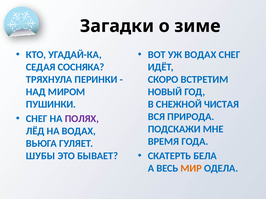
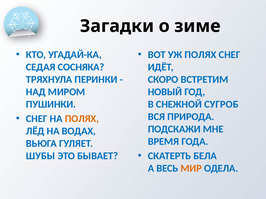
УЖ ВОДАХ: ВОДАХ -> ПОЛЯХ
ЧИСТАЯ: ЧИСТАЯ -> СУГРОБ
ПОЛЯХ at (82, 119) colour: purple -> orange
